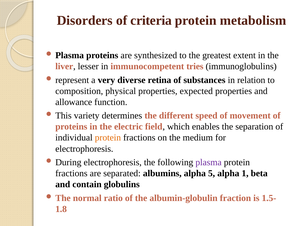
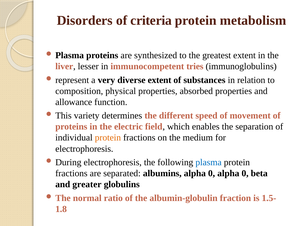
diverse retina: retina -> extent
expected: expected -> absorbed
plasma at (209, 163) colour: purple -> blue
albumins alpha 5: 5 -> 0
1 at (245, 174): 1 -> 0
contain: contain -> greater
